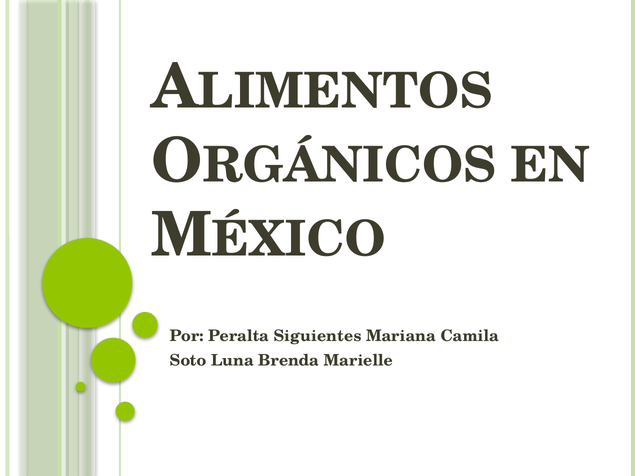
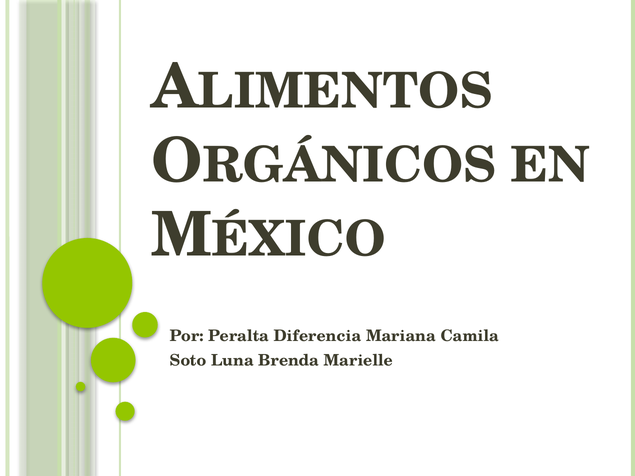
Siguientes: Siguientes -> Diferencia
